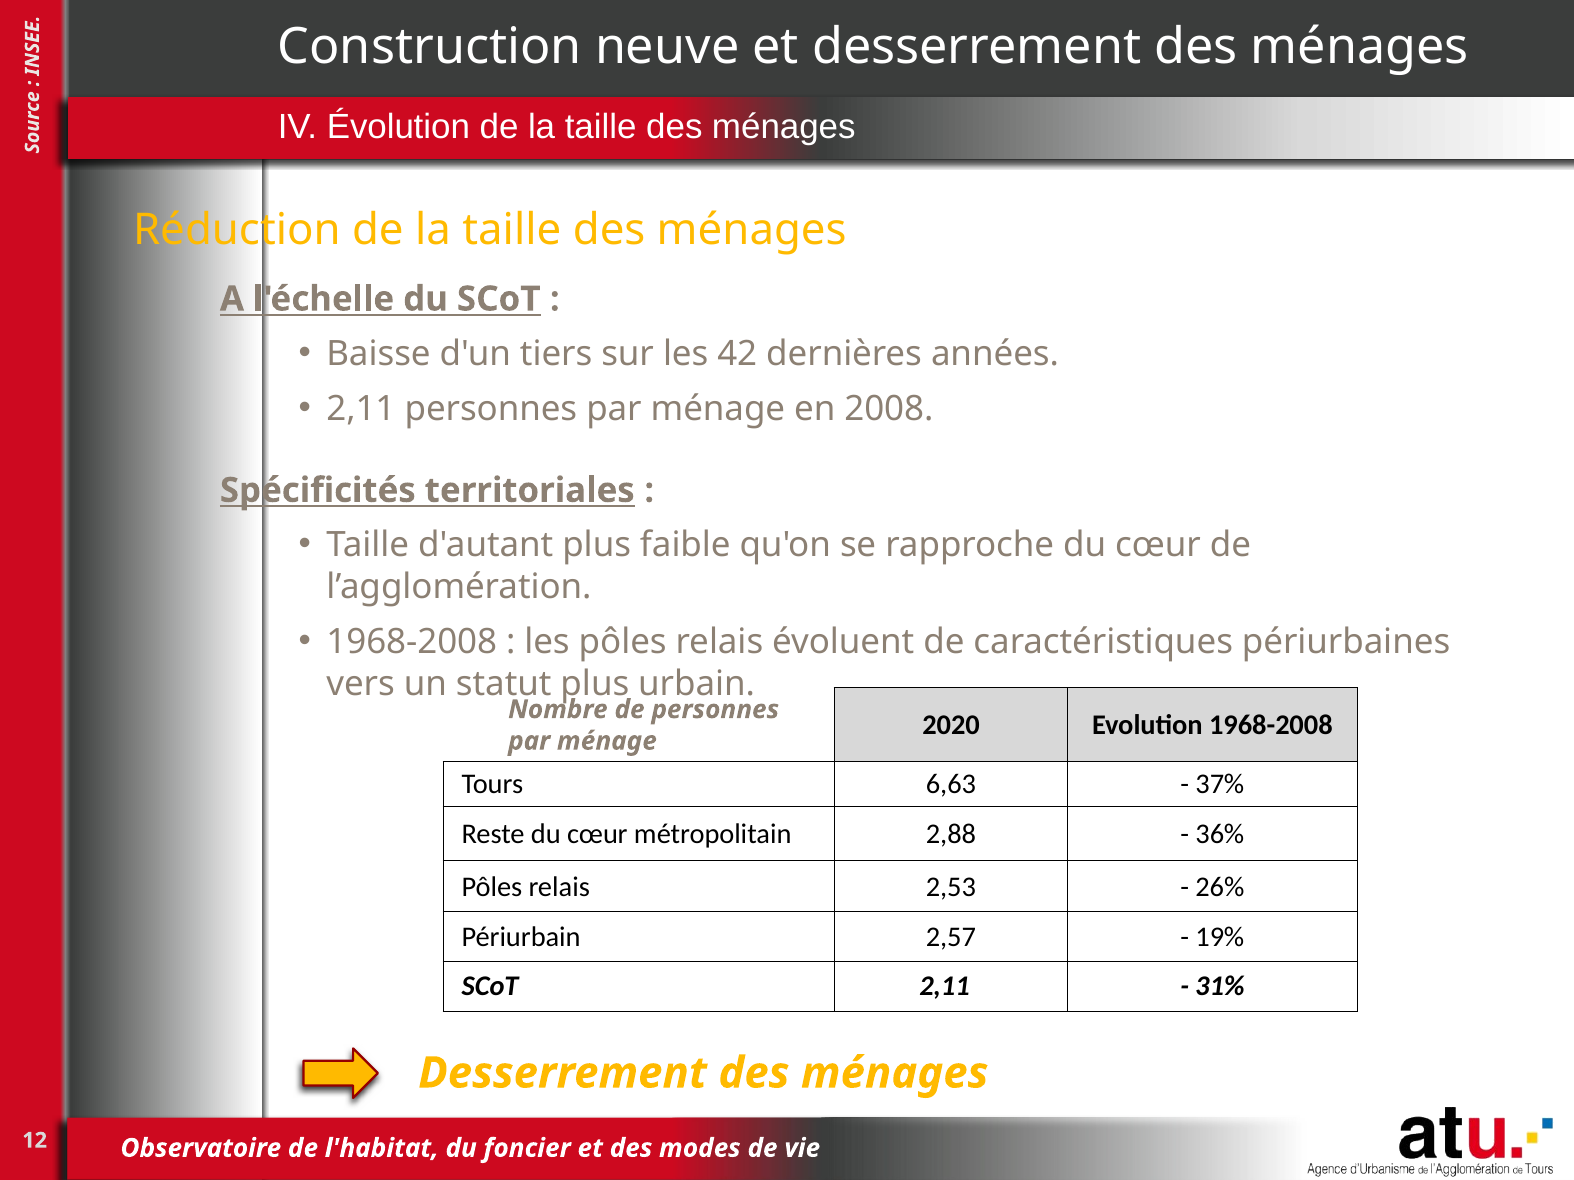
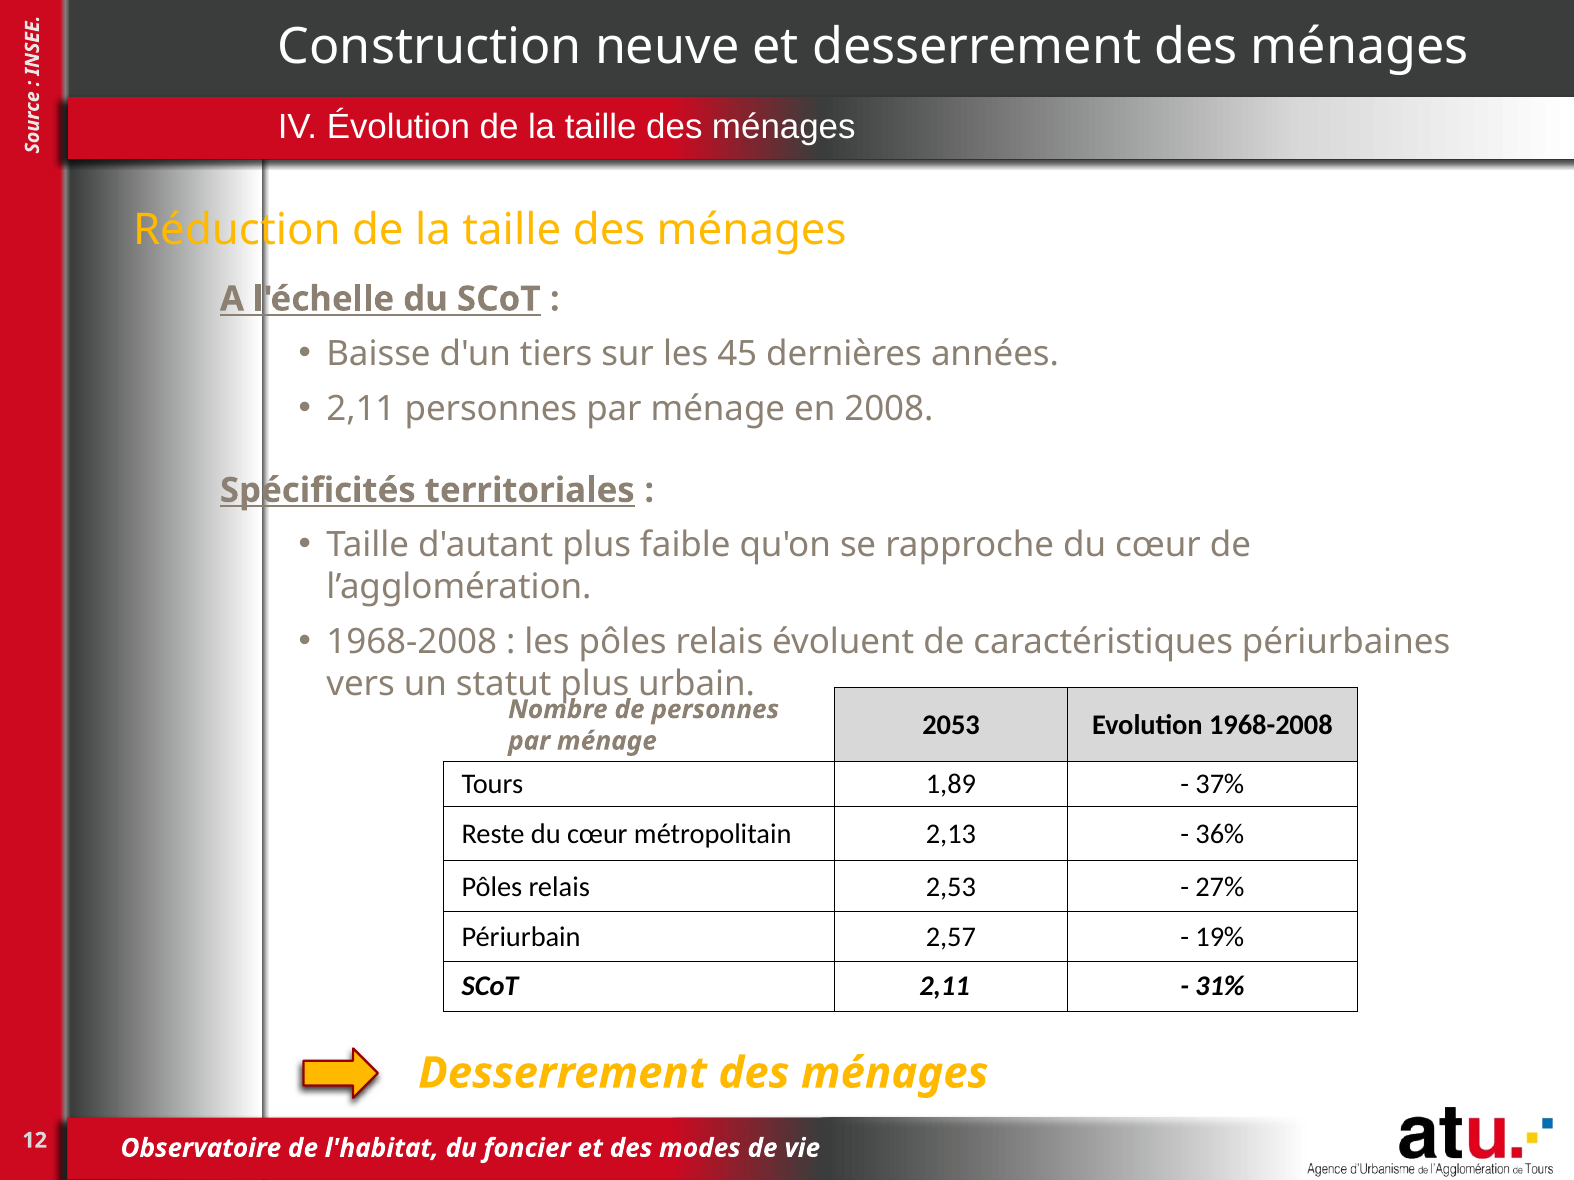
42: 42 -> 45
2020: 2020 -> 2053
6,63: 6,63 -> 1,89
2,88: 2,88 -> 2,13
26%: 26% -> 27%
